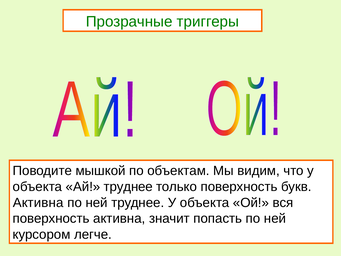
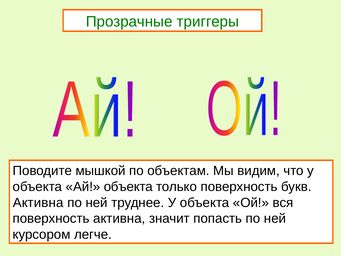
Ай труднее: труднее -> объекта
